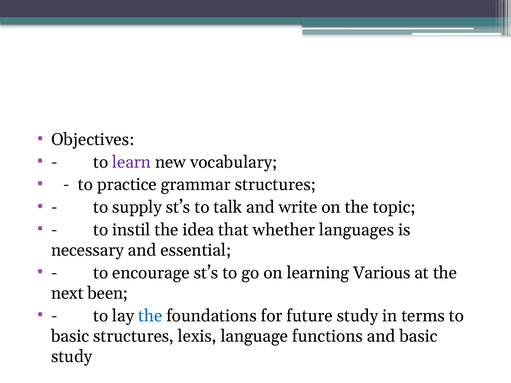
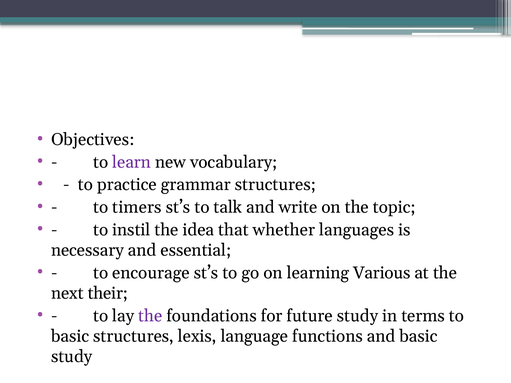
supply: supply -> timers
been: been -> their
the at (150, 316) colour: blue -> purple
